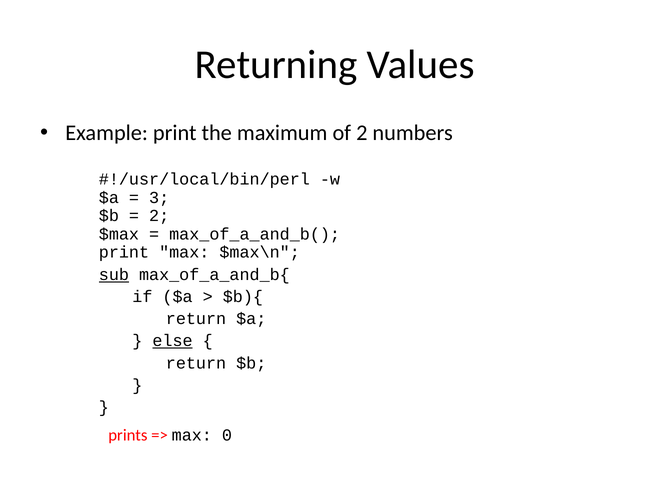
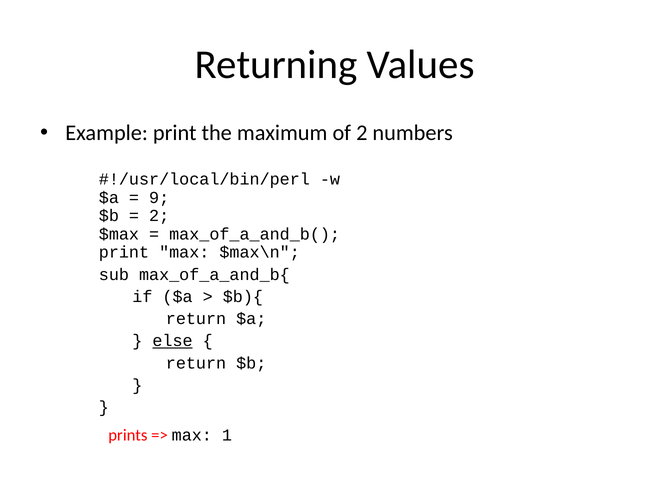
3: 3 -> 9
sub underline: present -> none
0: 0 -> 1
